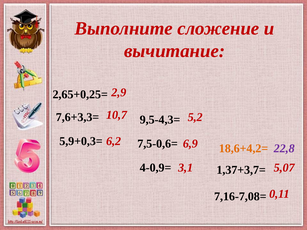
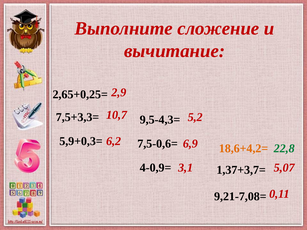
7,6+3,3=: 7,6+3,3= -> 7,5+3,3=
22,8 colour: purple -> green
7,16-7,08=: 7,16-7,08= -> 9,21-7,08=
